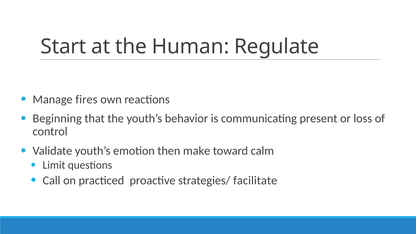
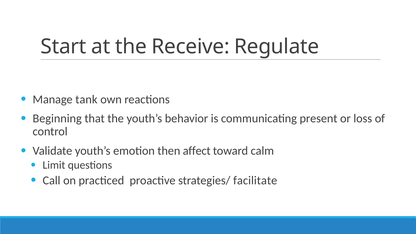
Human: Human -> Receive
fires: fires -> tank
make: make -> affect
